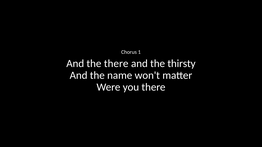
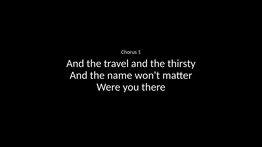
the there: there -> travel
